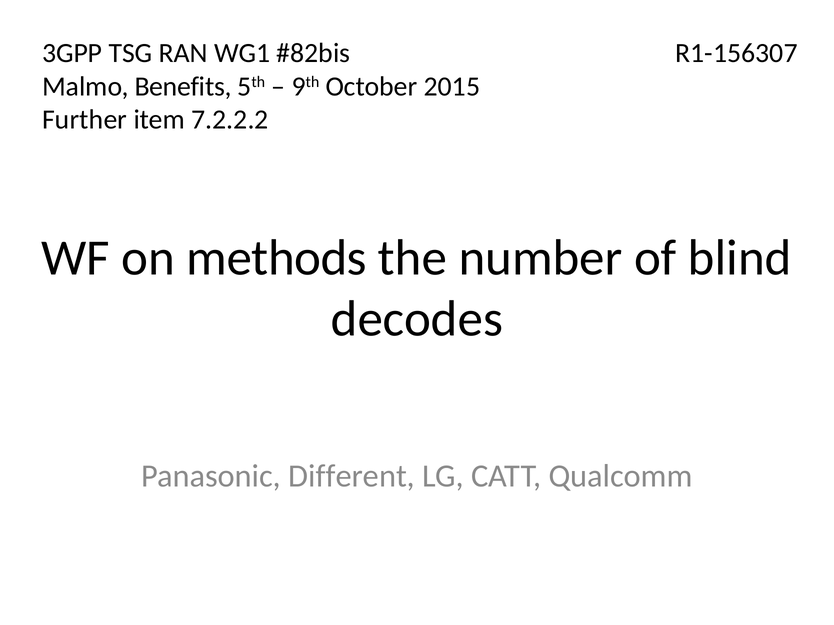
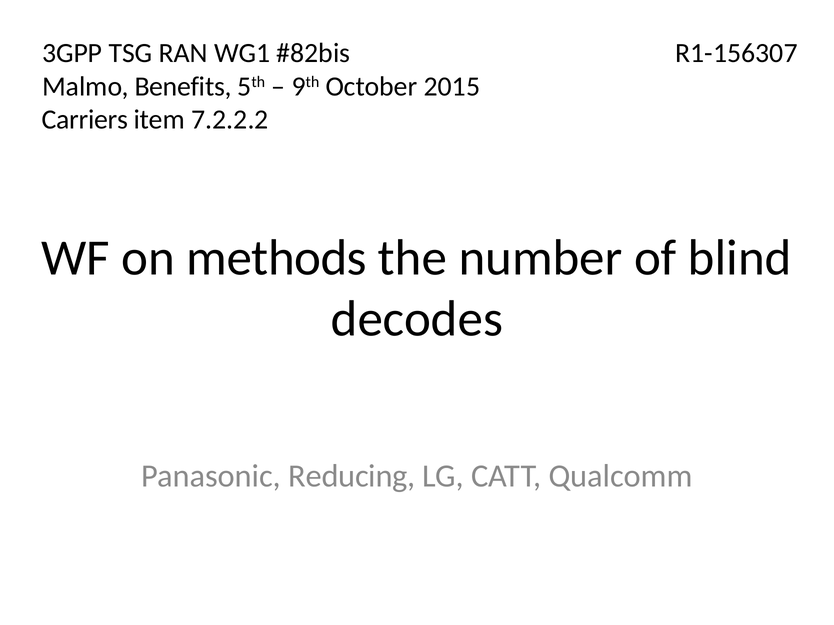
Further: Further -> Carriers
Different: Different -> Reducing
